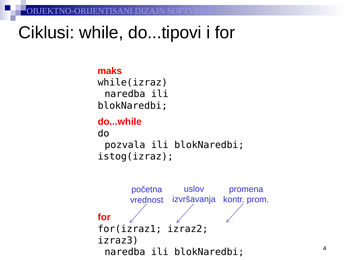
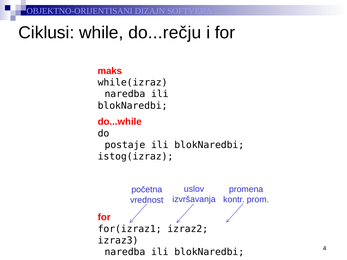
do...tipovi: do...tipovi -> do...rečju
pozvala: pozvala -> postaje
